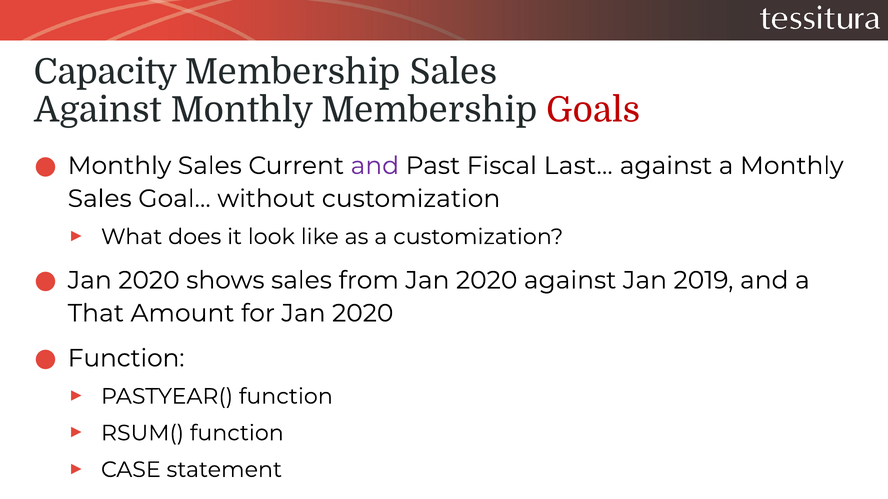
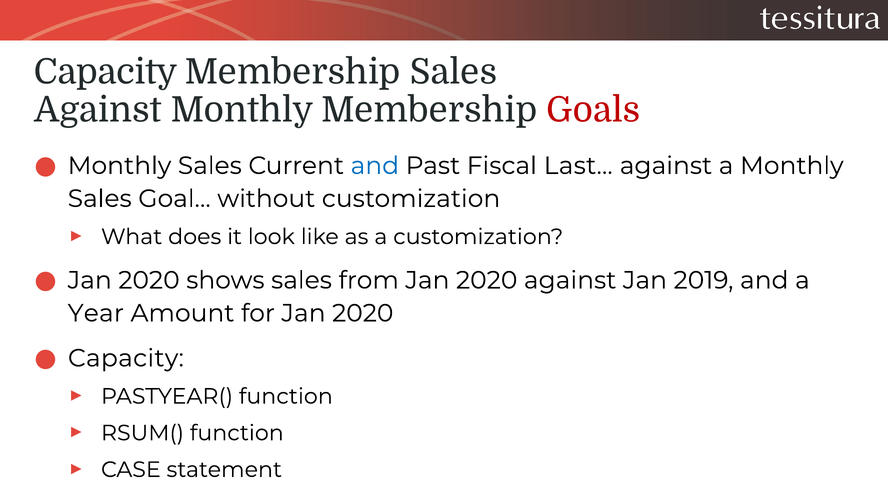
and at (375, 166) colour: purple -> blue
That: That -> Year
Function at (126, 359): Function -> Capacity
